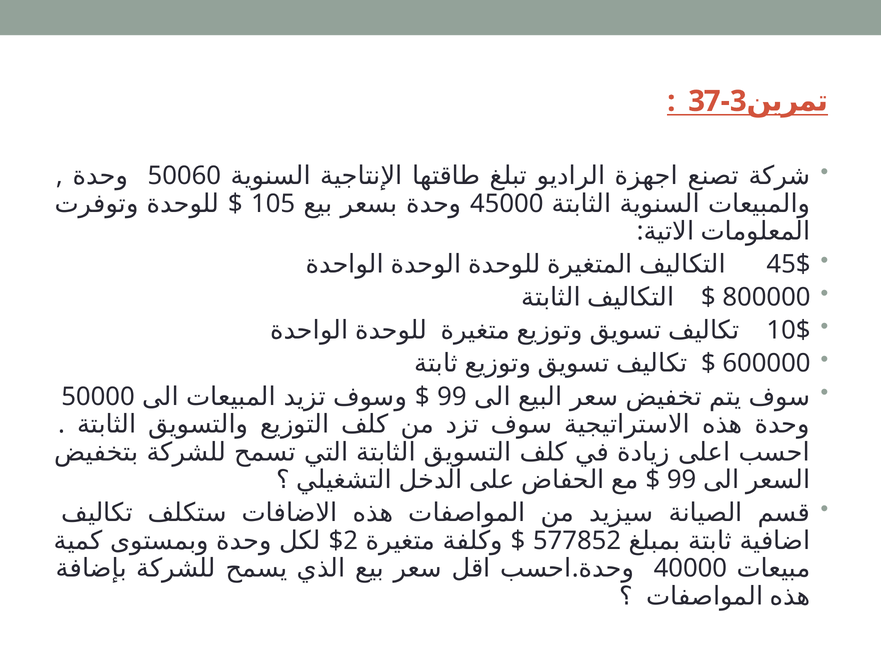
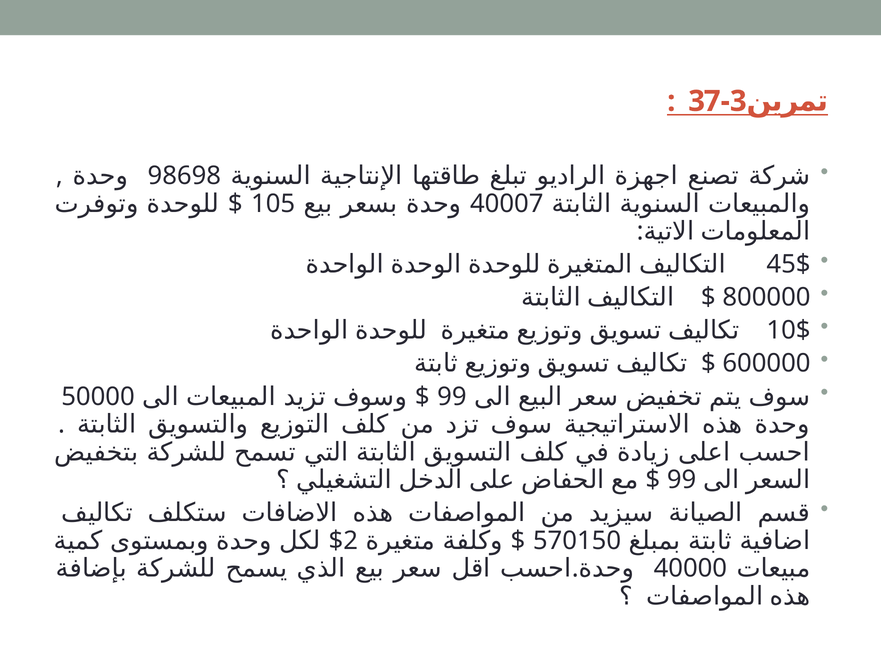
50060: 50060 -> 98698
45000: 45000 -> 40007
577852: 577852 -> 570150
